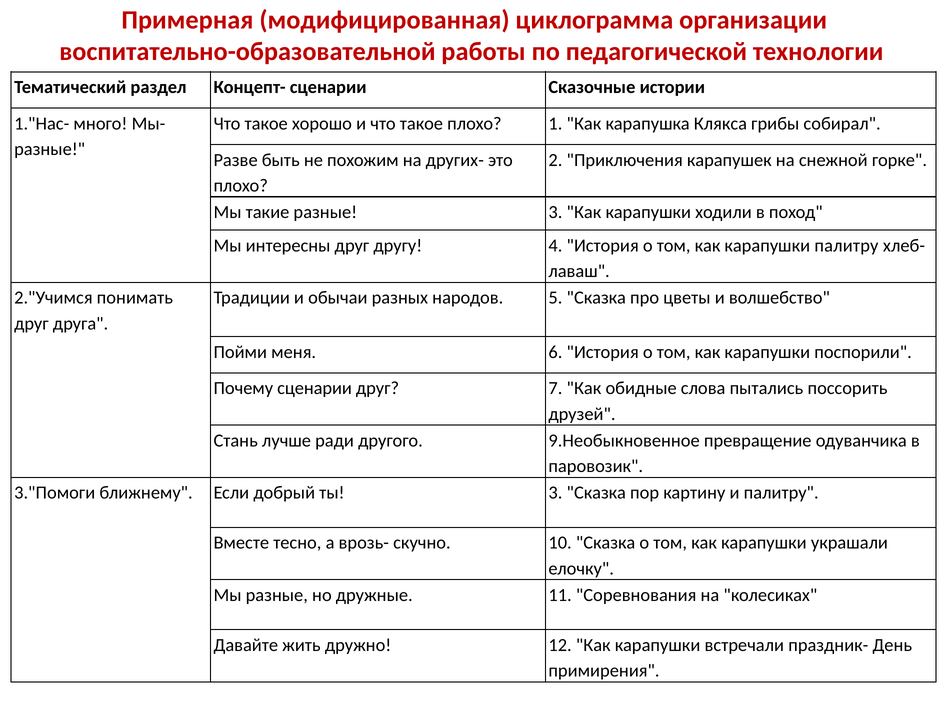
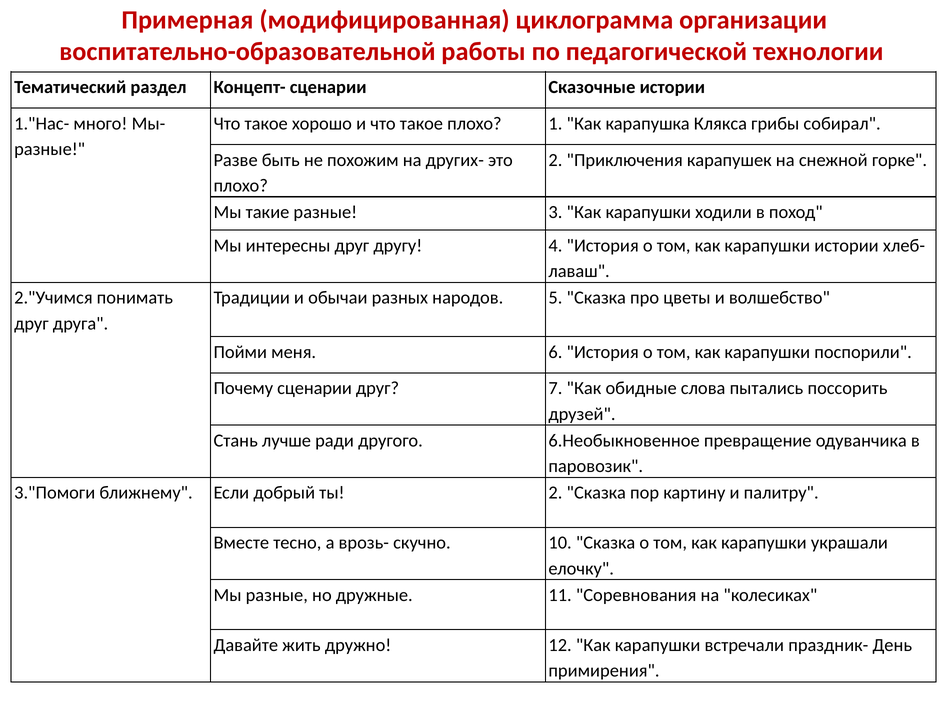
карапушки палитру: палитру -> истории
9.Необыкновенное: 9.Необыкновенное -> 6.Необыкновенное
ты 3: 3 -> 2
